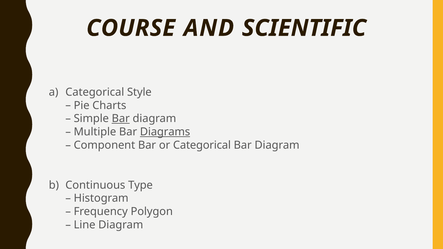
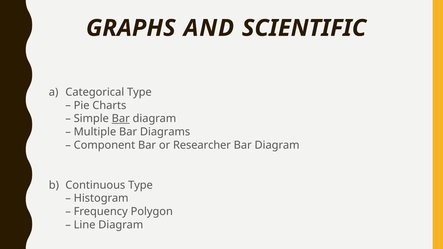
COURSE: COURSE -> GRAPHS
Categorical Style: Style -> Type
Diagrams underline: present -> none
or Categorical: Categorical -> Researcher
